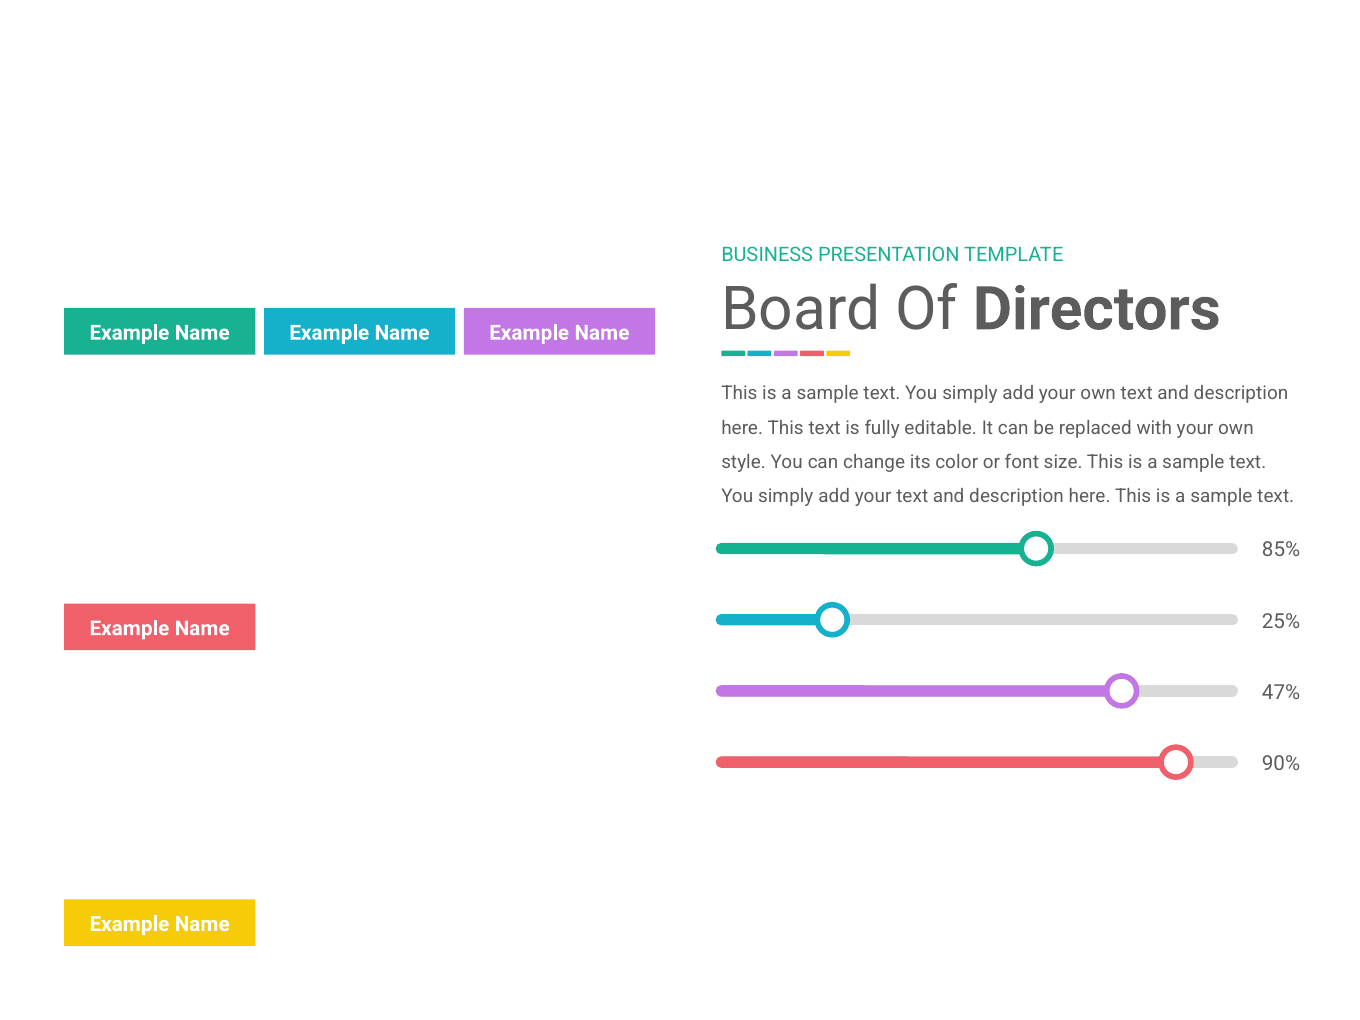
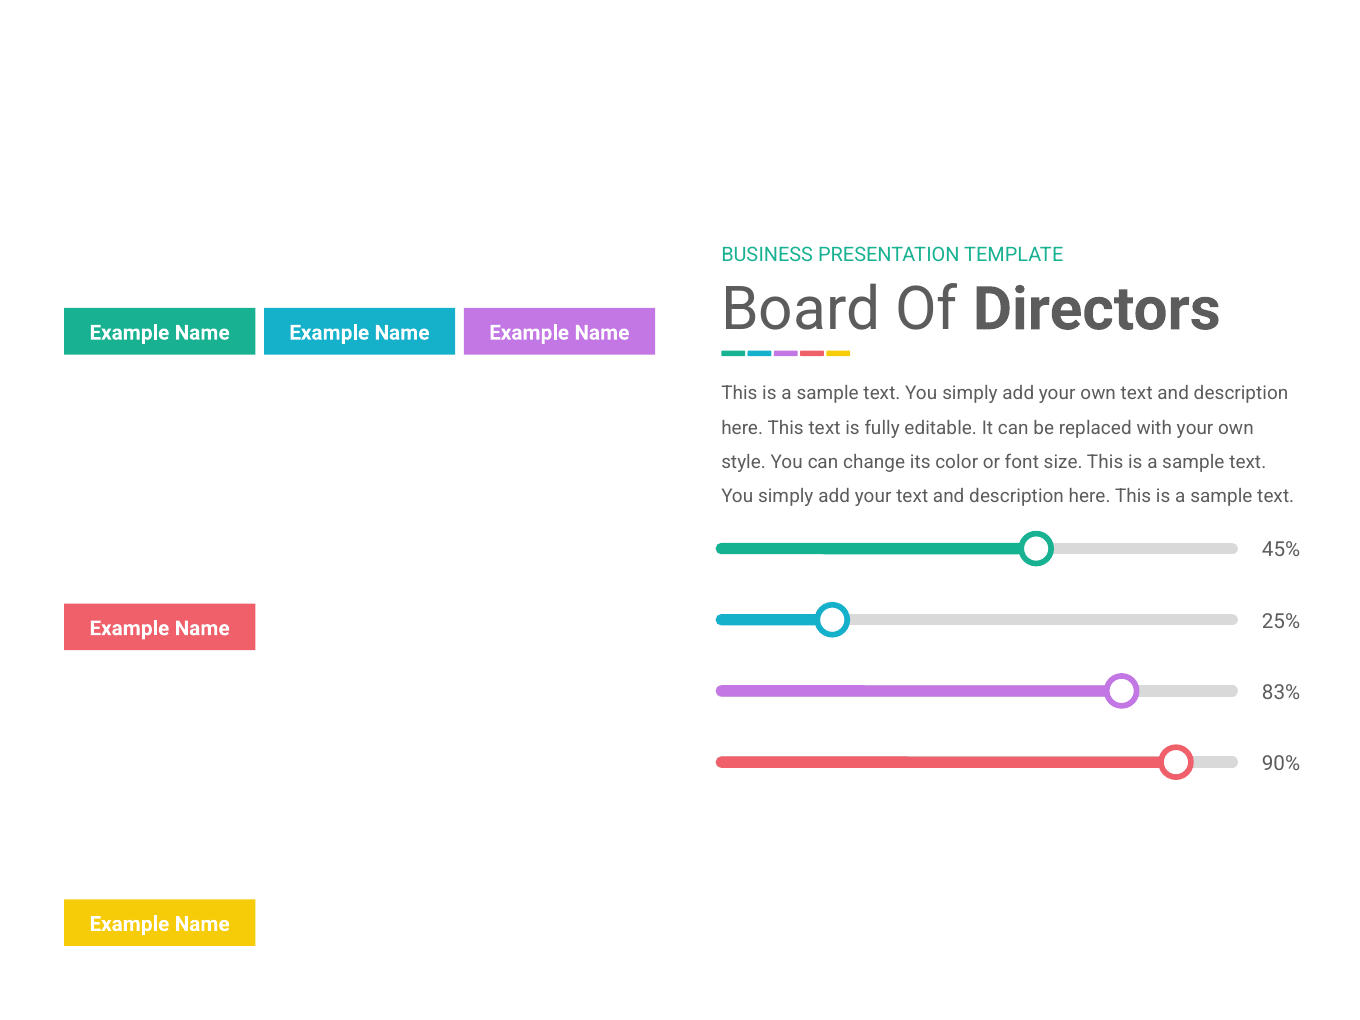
85%: 85% -> 45%
47%: 47% -> 83%
